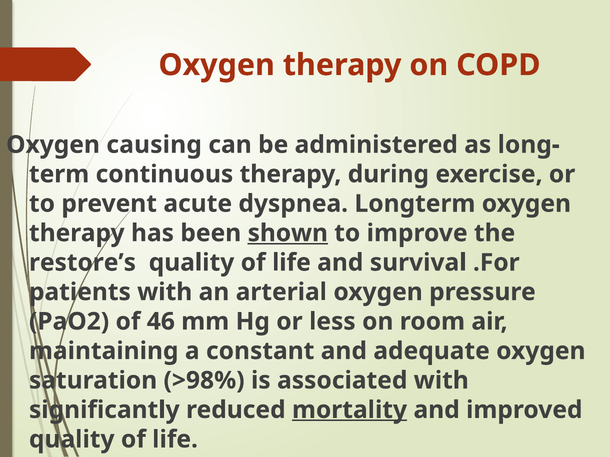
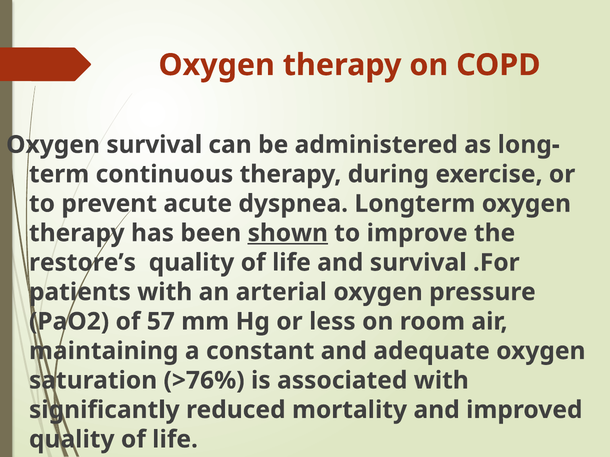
Oxygen causing: causing -> survival
46: 46 -> 57
>98%: >98% -> >76%
mortality underline: present -> none
